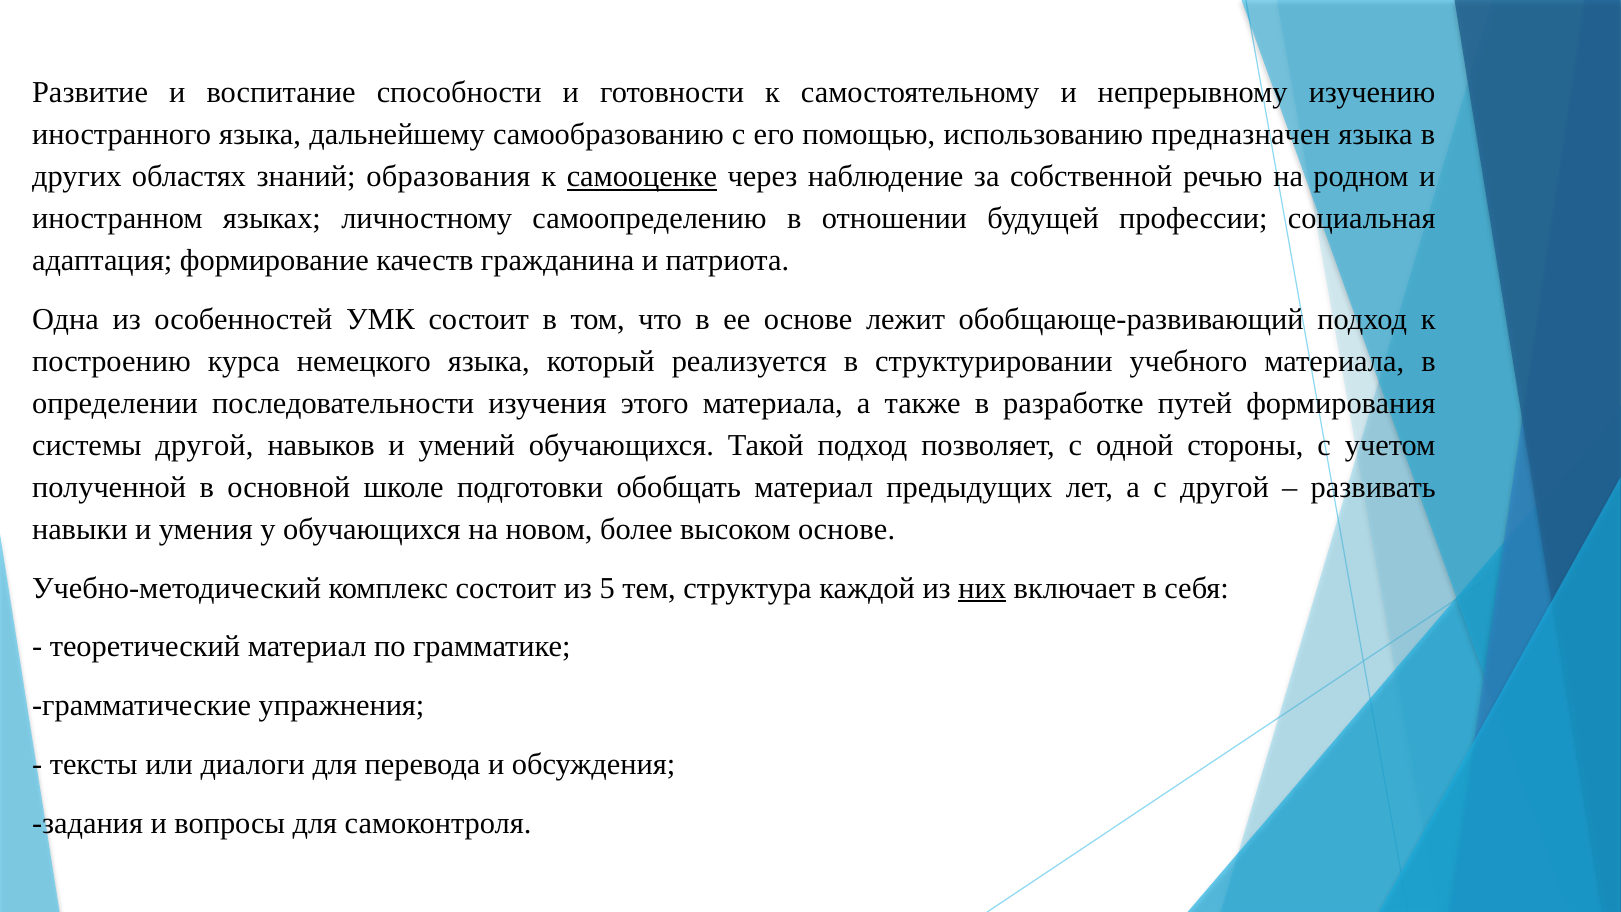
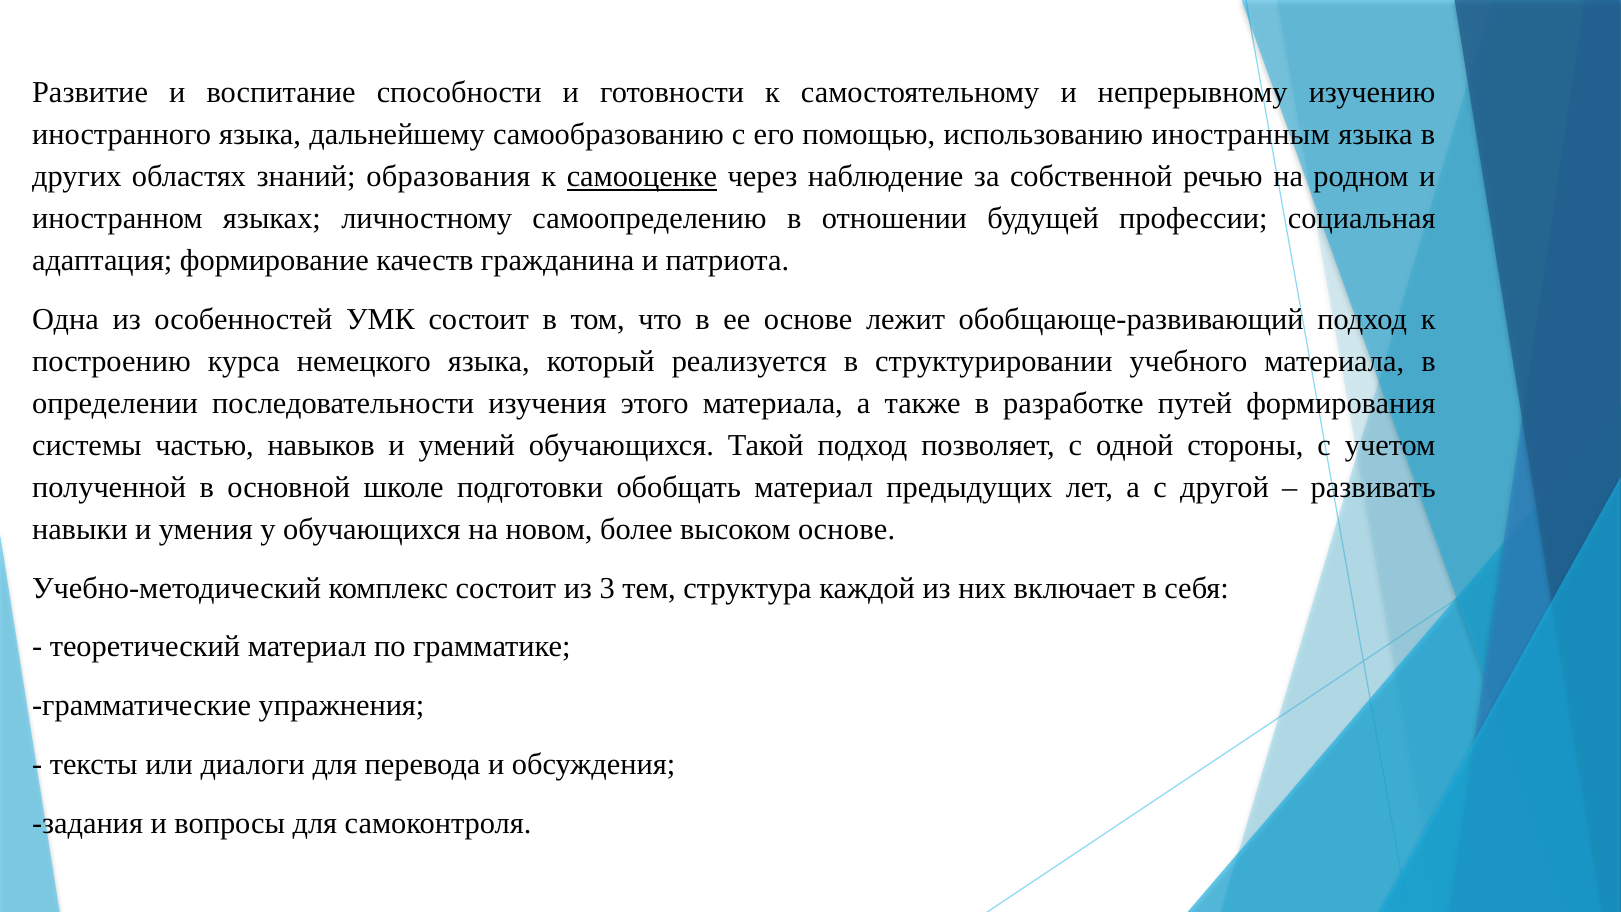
предназначен: предназначен -> иностранным
системы другой: другой -> частью
5: 5 -> 3
них underline: present -> none
